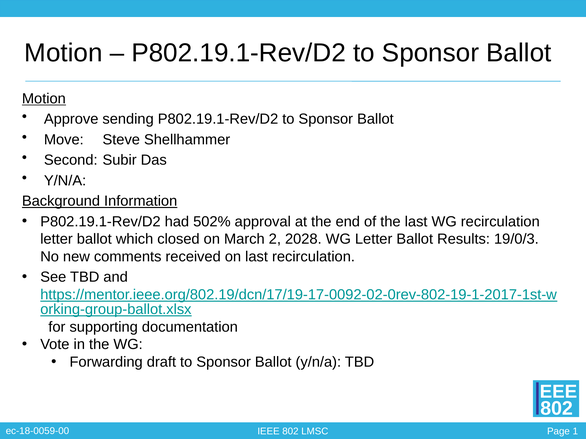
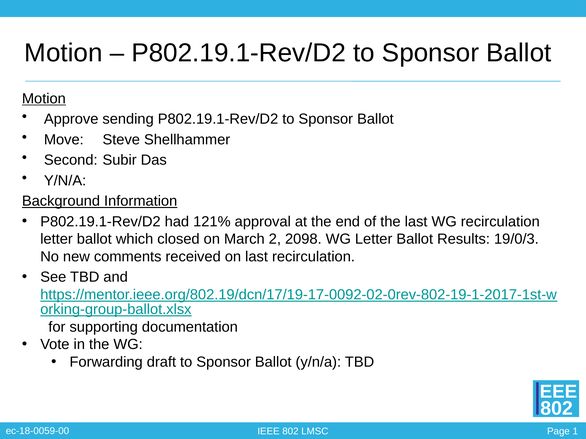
502%: 502% -> 121%
2028: 2028 -> 2098
